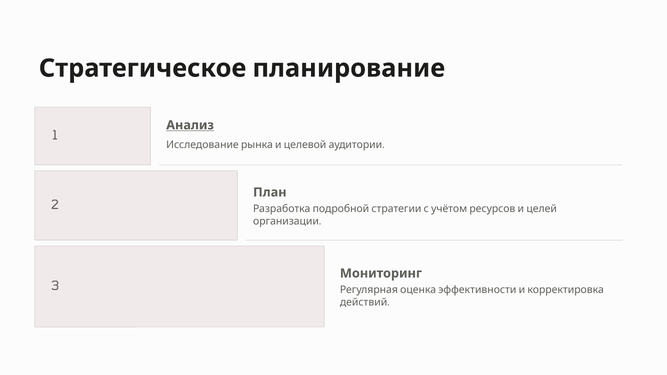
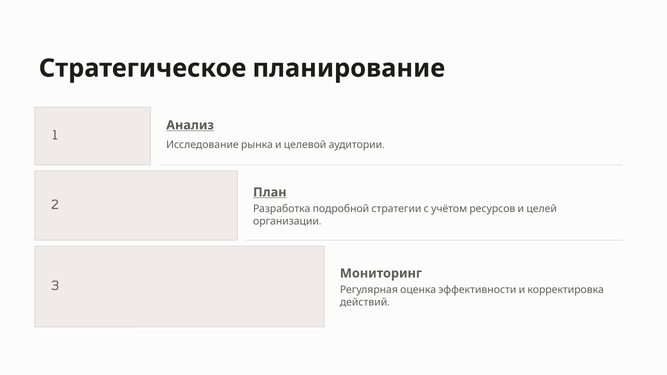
План underline: none -> present
